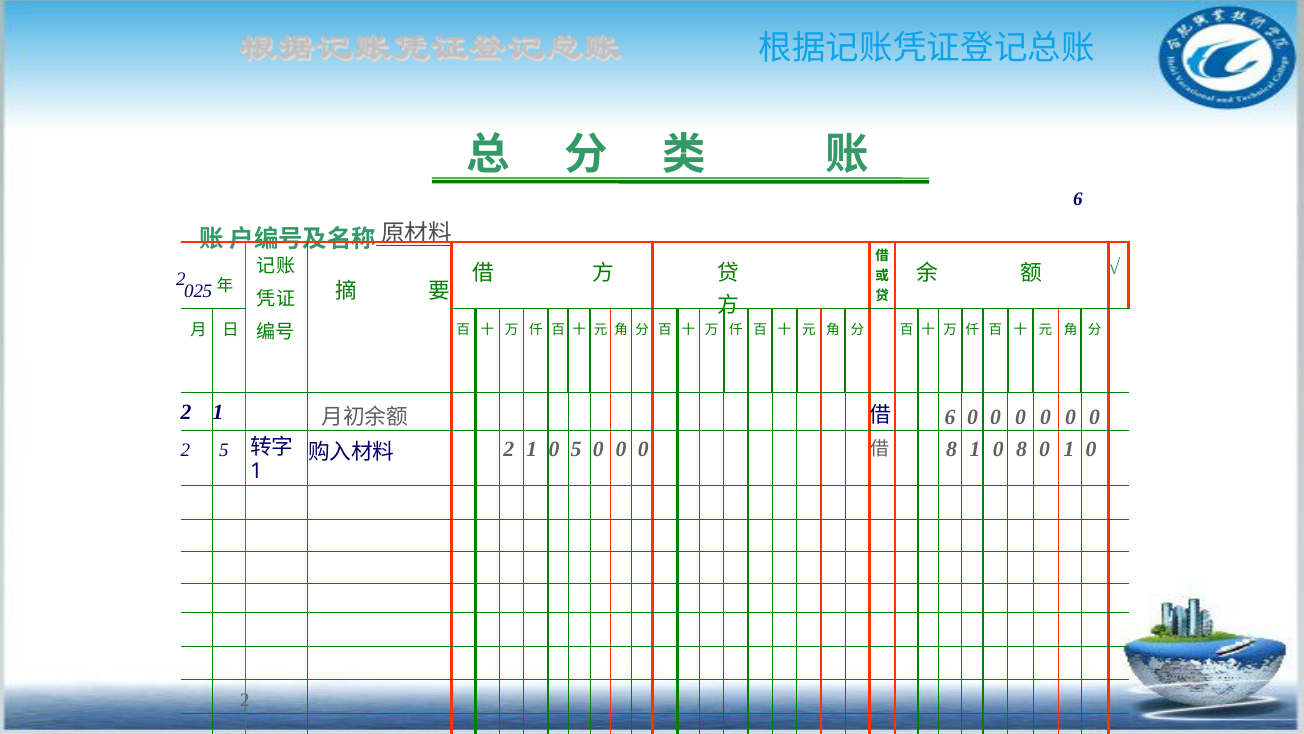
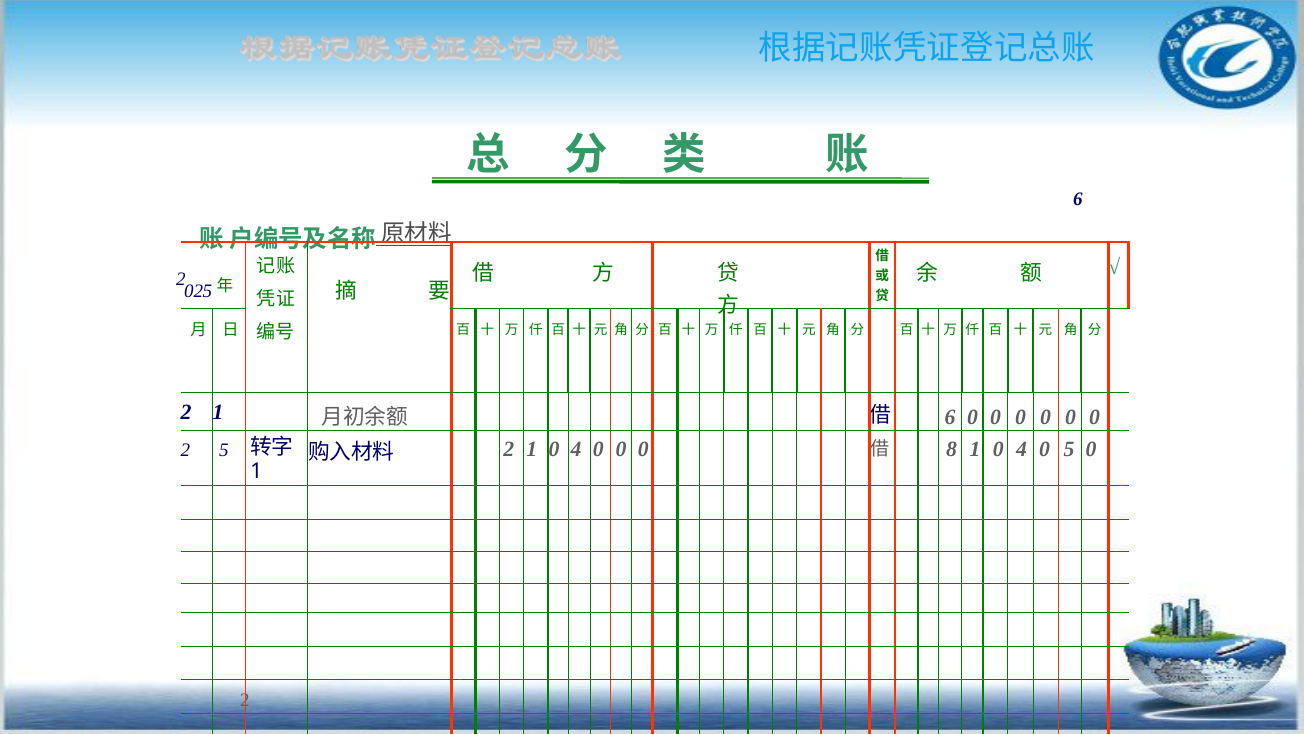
2 1 0 5: 5 -> 4
8 1 0 8: 8 -> 4
0 1: 1 -> 5
